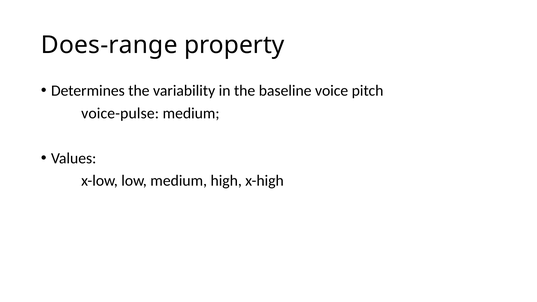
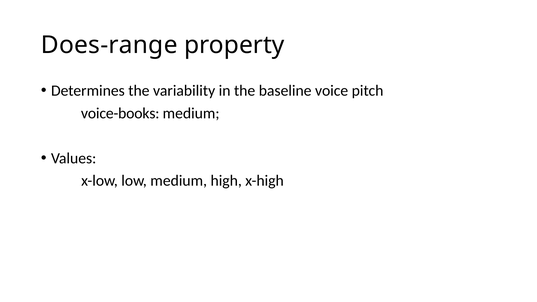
voice-pulse: voice-pulse -> voice-books
